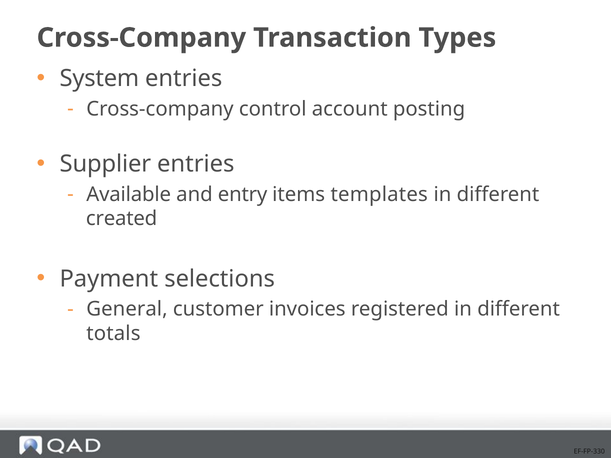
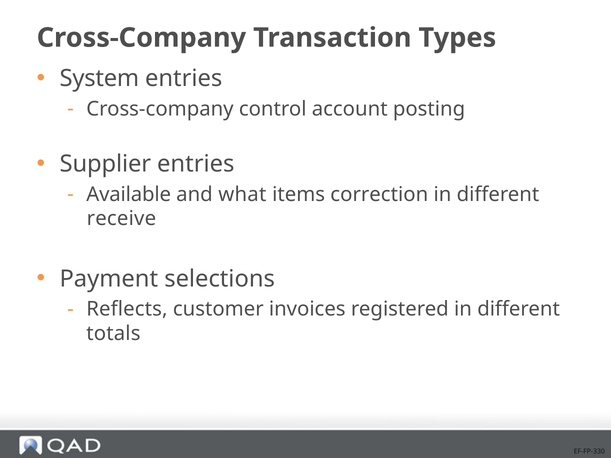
entry: entry -> what
templates: templates -> correction
created: created -> receive
General: General -> Reflects
